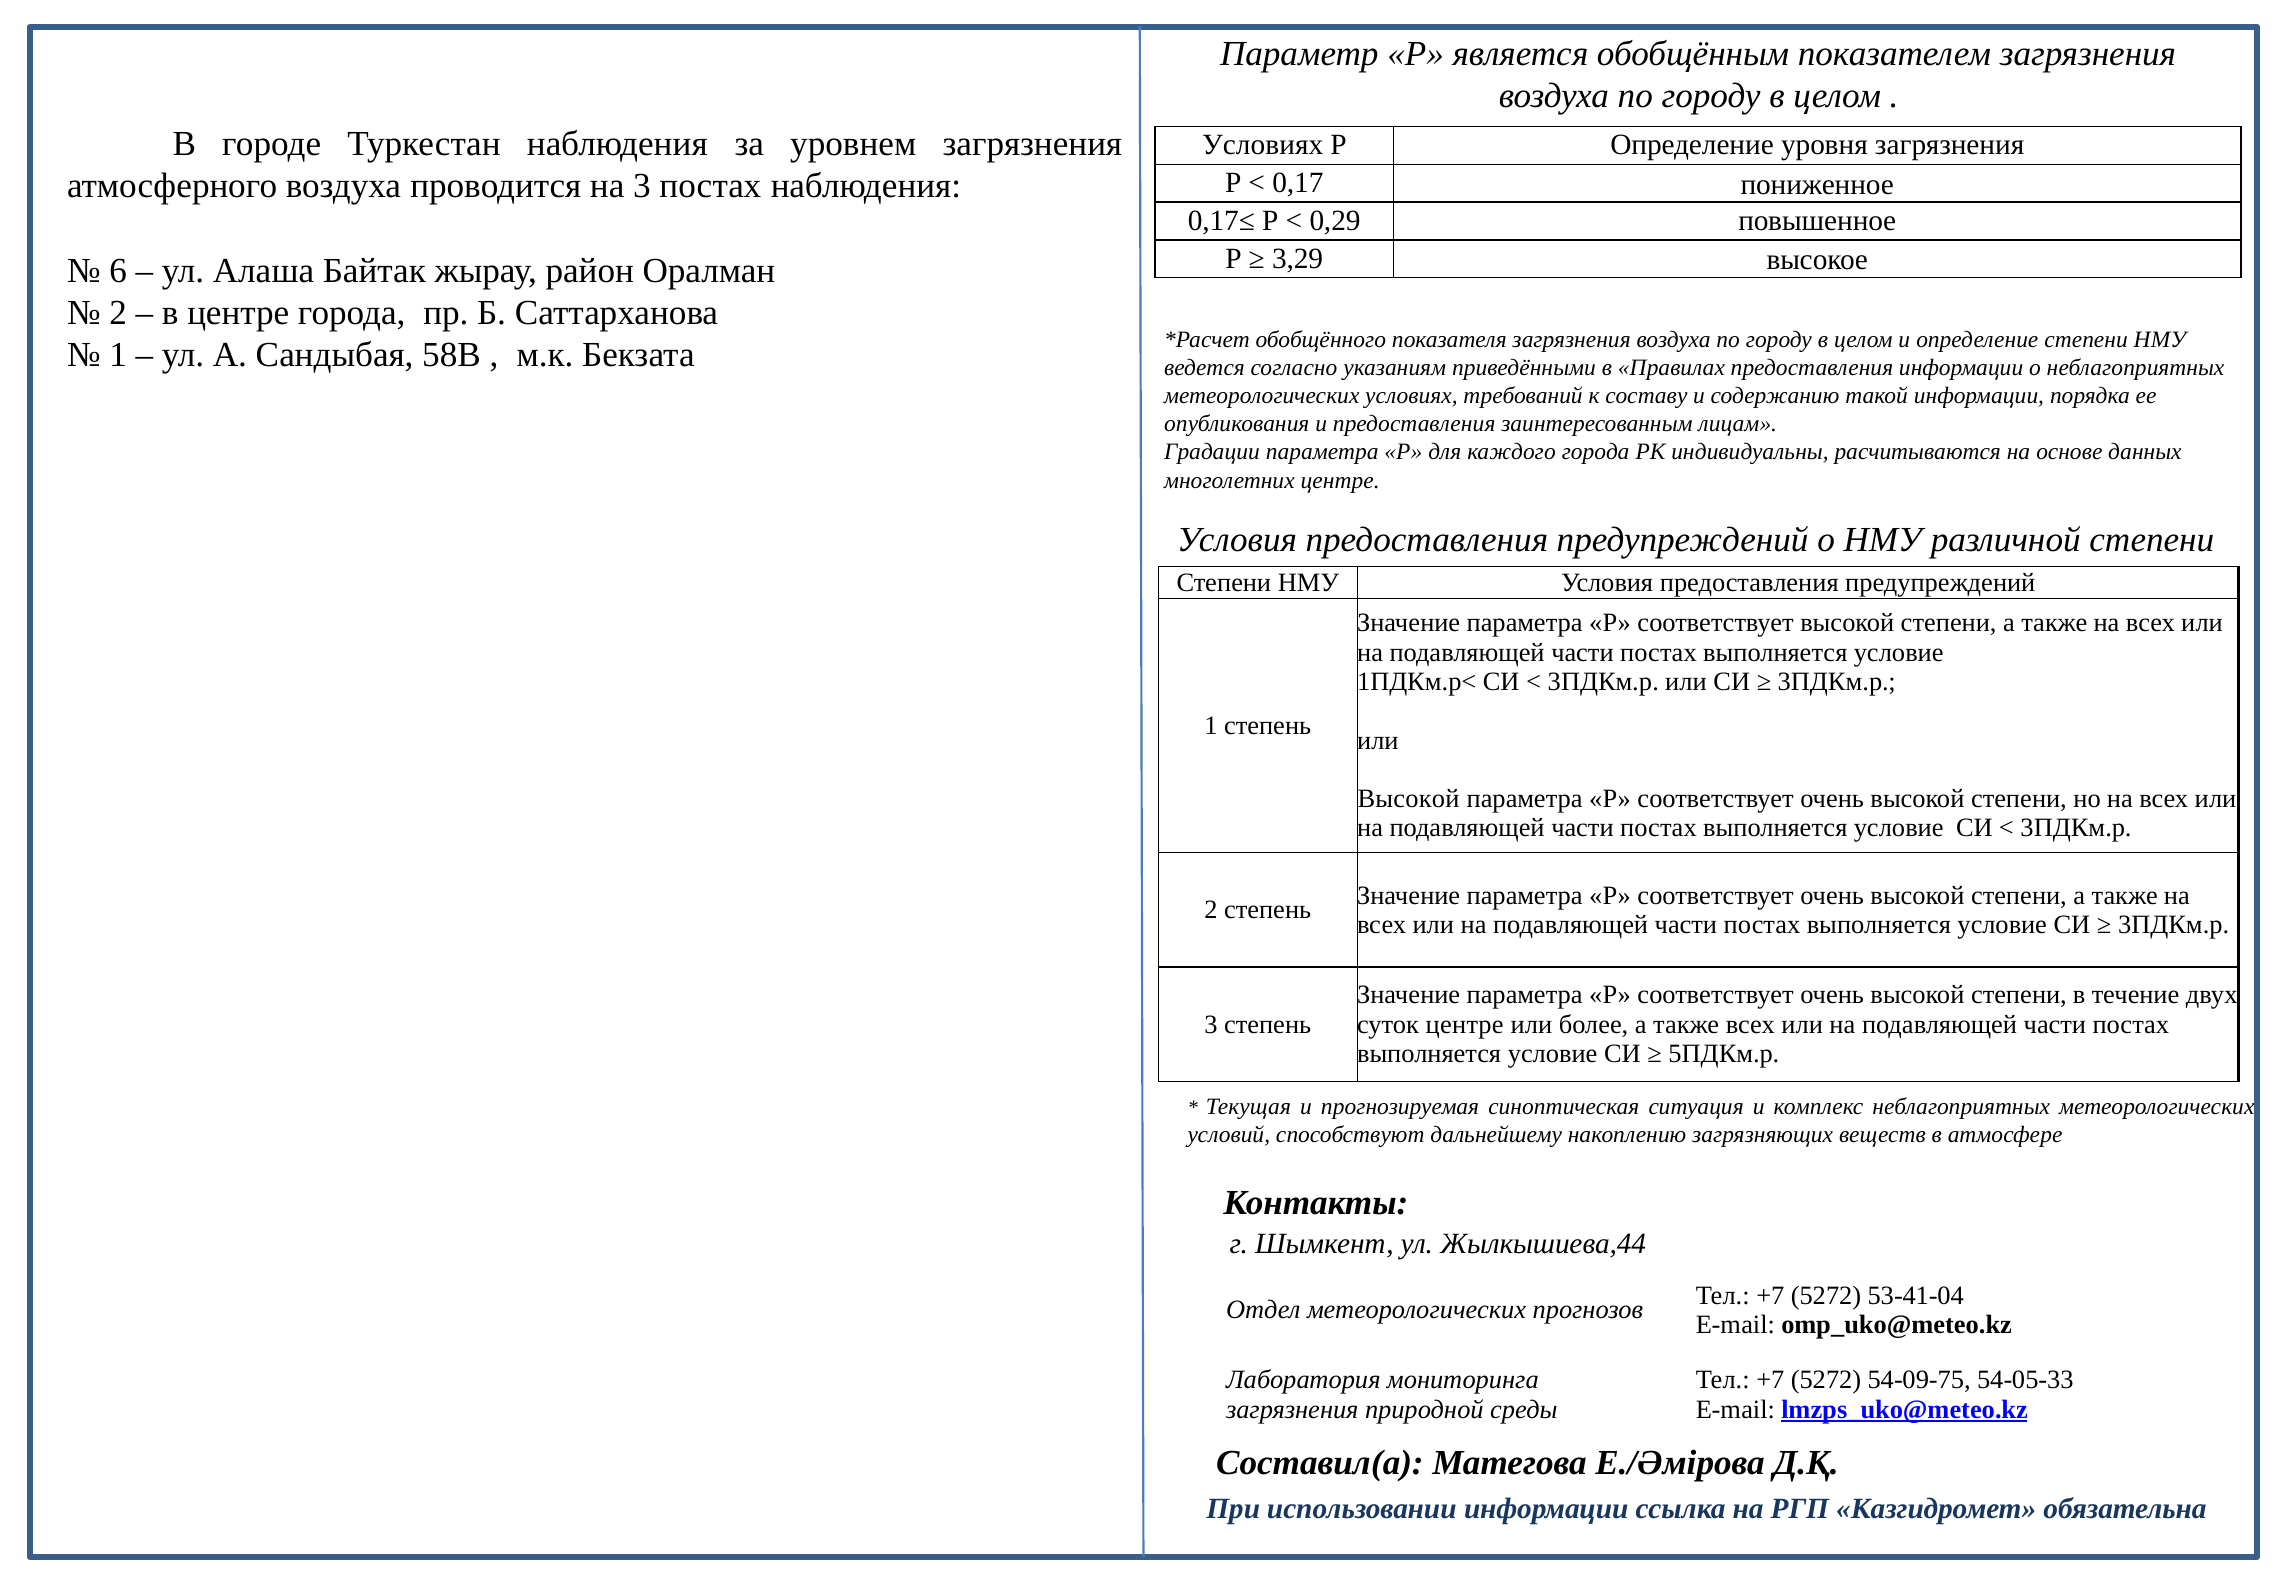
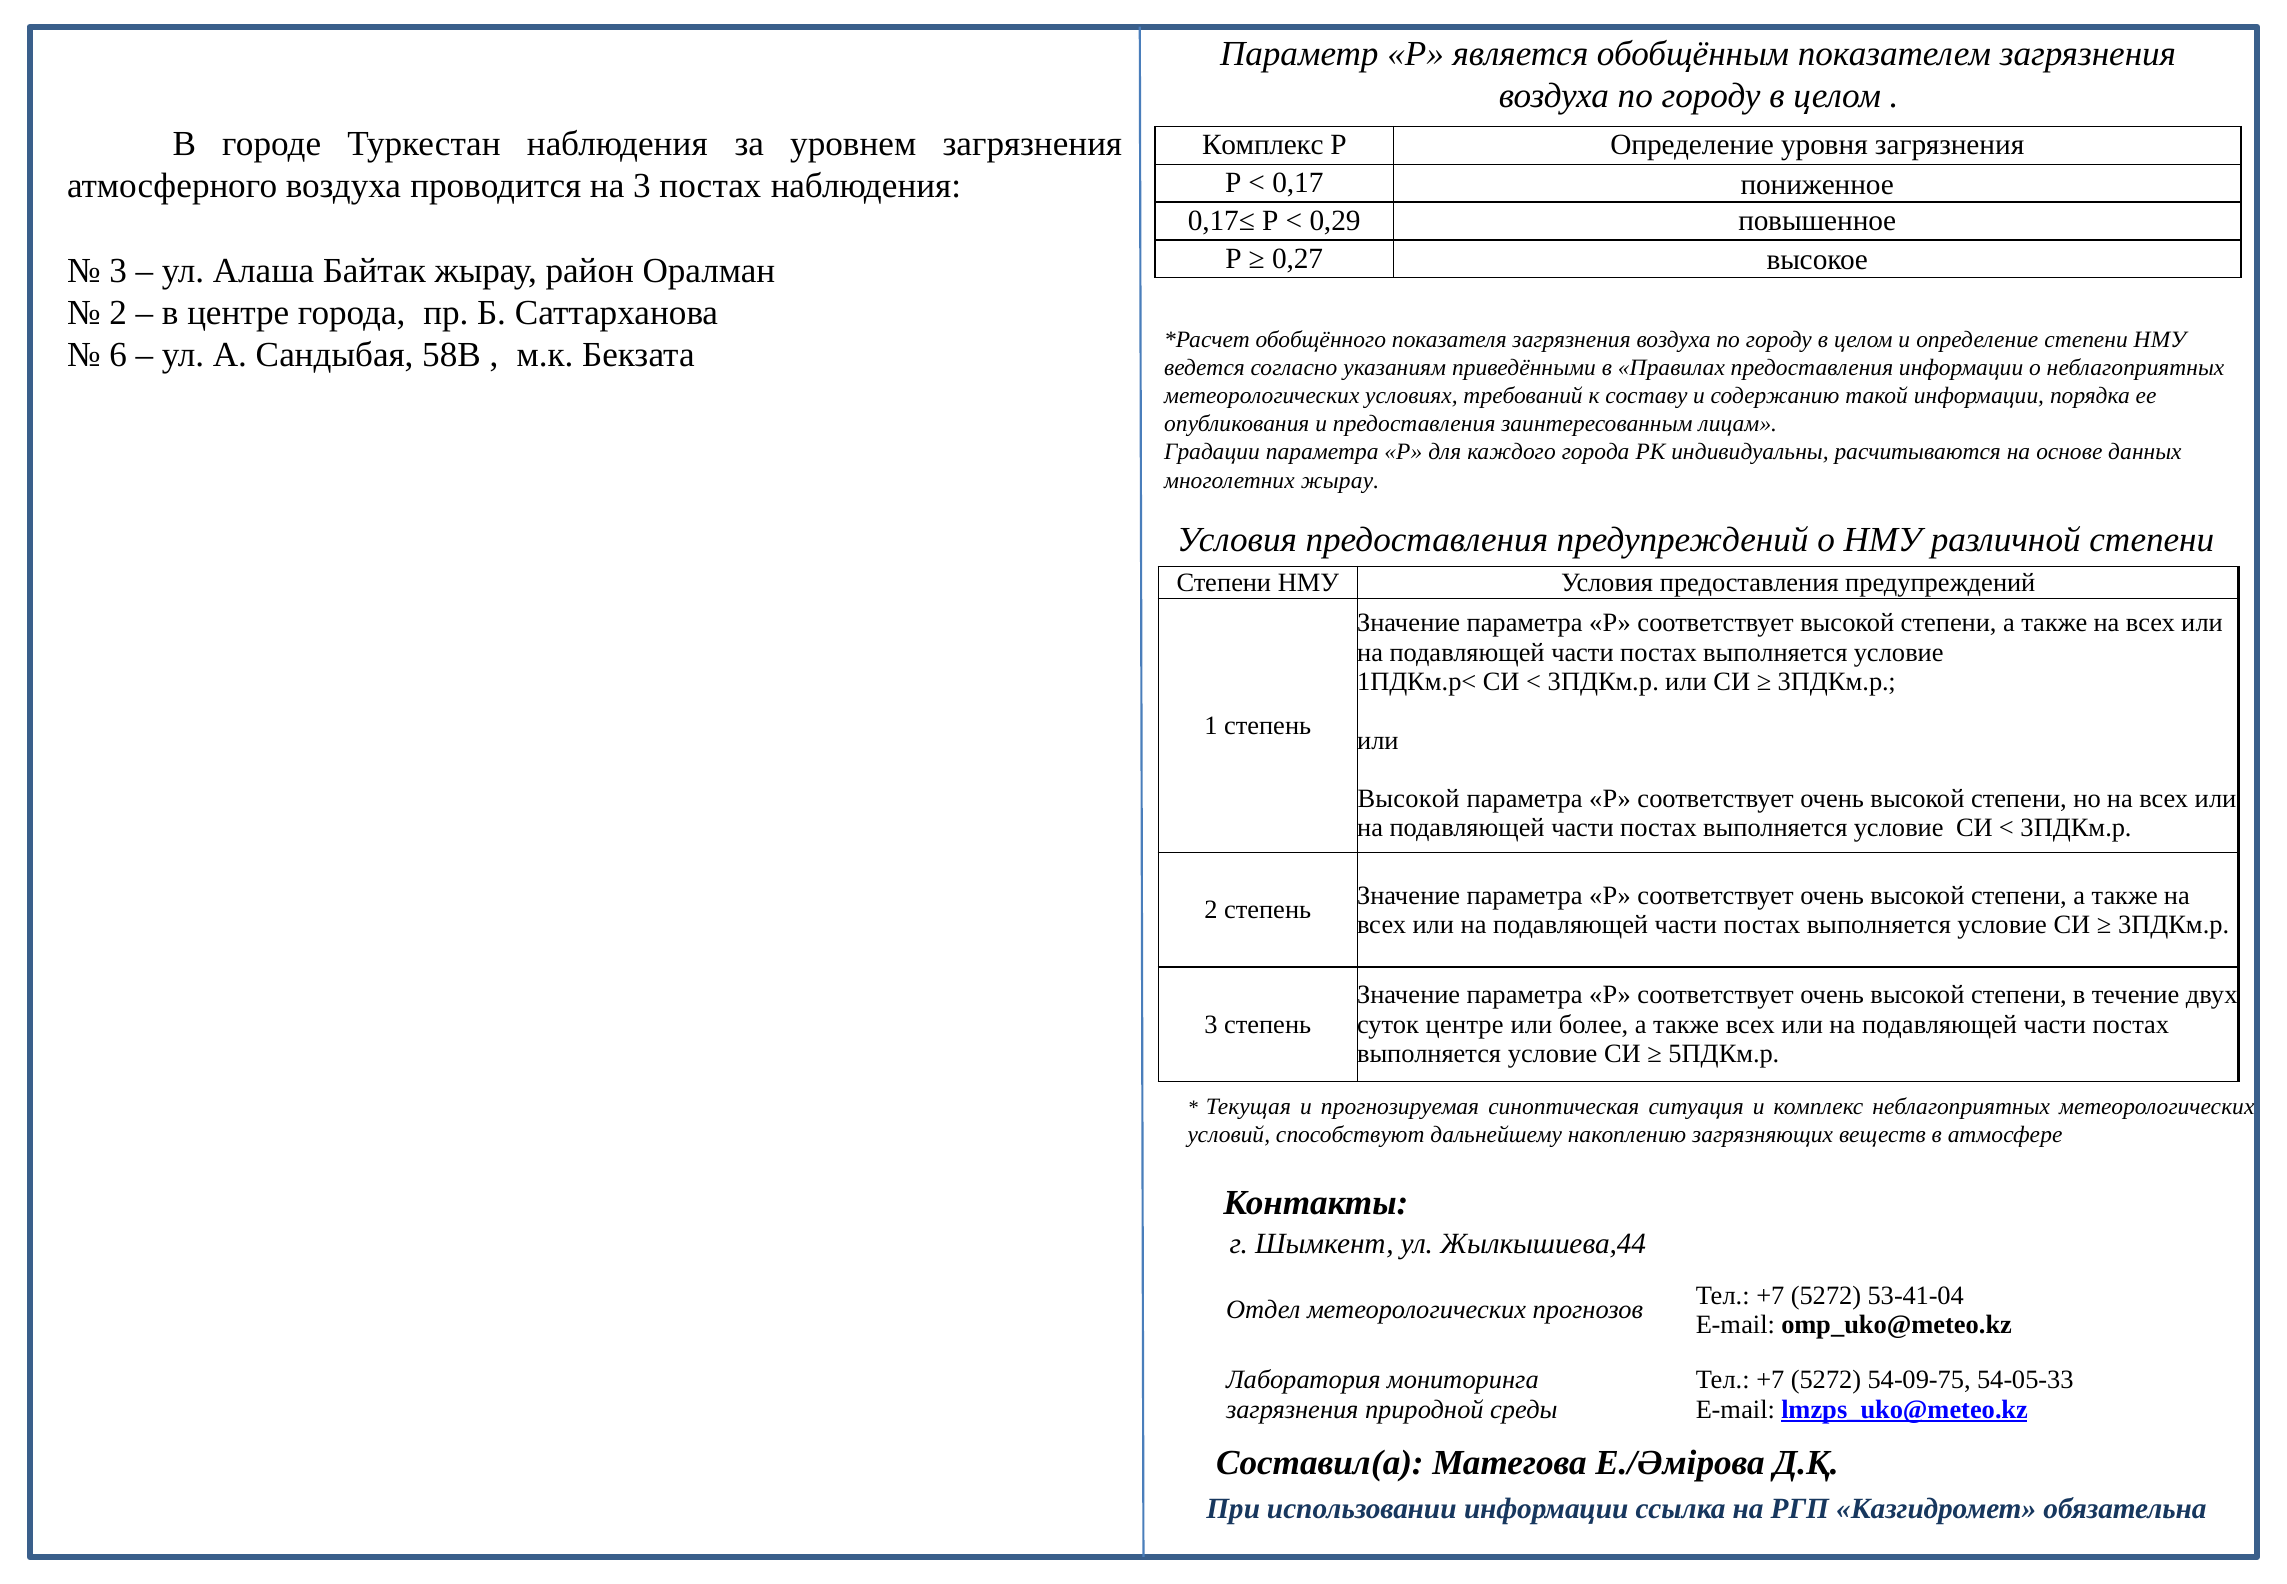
Условиях at (1263, 145): Условиях -> Комплекс
3,29: 3,29 -> 0,27
6 at (118, 271): 6 -> 3
1 at (118, 355): 1 -> 6
многолетних центре: центре -> жырау
